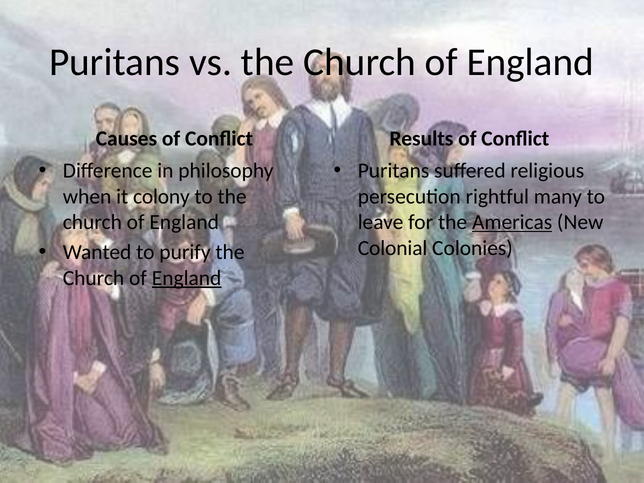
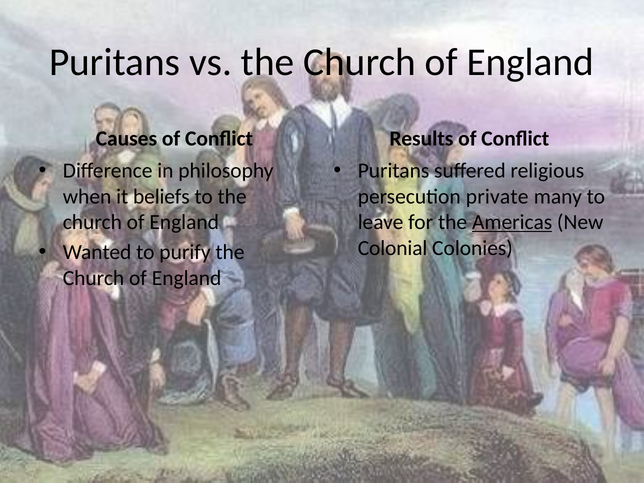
colony: colony -> beliefs
rightful: rightful -> private
England at (187, 278) underline: present -> none
